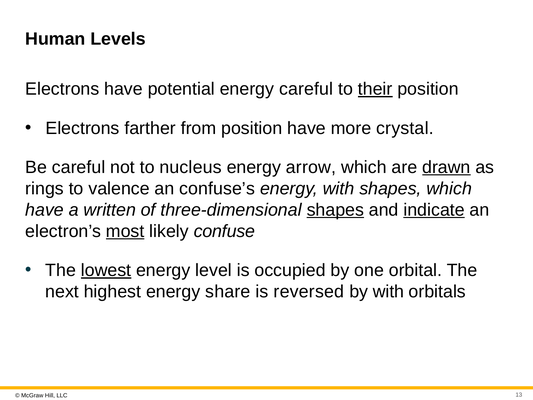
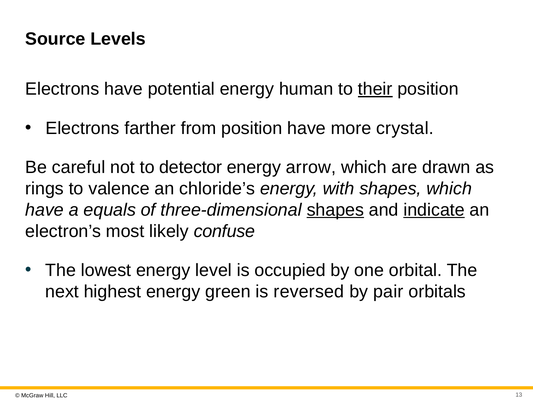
Human: Human -> Source
energy careful: careful -> human
nucleus: nucleus -> detector
drawn underline: present -> none
confuse’s: confuse’s -> chloride’s
written: written -> equals
most underline: present -> none
lowest underline: present -> none
share: share -> green
by with: with -> pair
